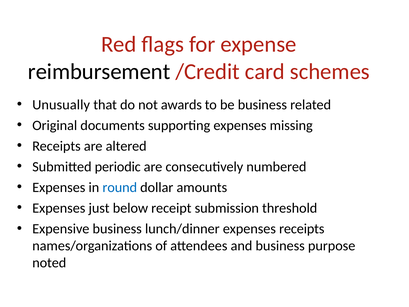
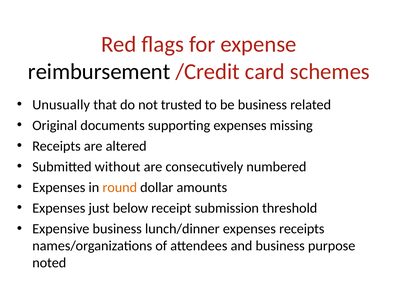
awards: awards -> trusted
periodic: periodic -> without
round colour: blue -> orange
